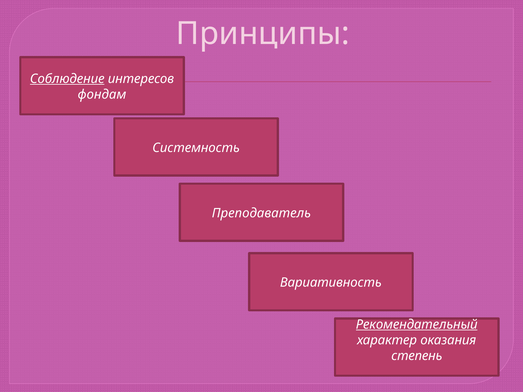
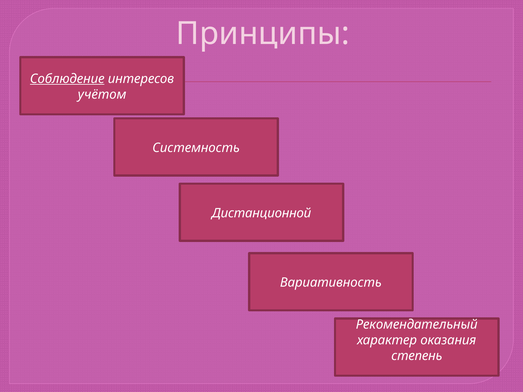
фондам: фондам -> учётом
Преподаватель: Преподаватель -> Дистанционной
Рекомендательный underline: present -> none
